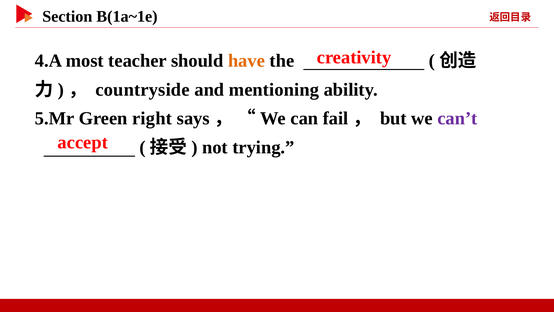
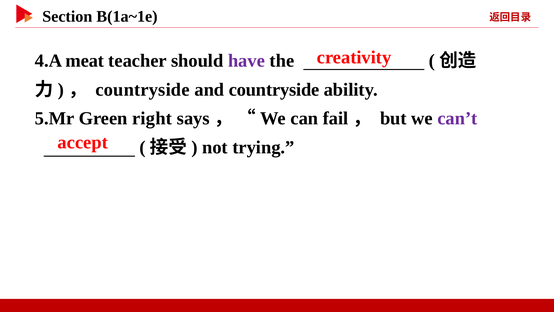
most: most -> meat
have colour: orange -> purple
and mentioning: mentioning -> countryside
